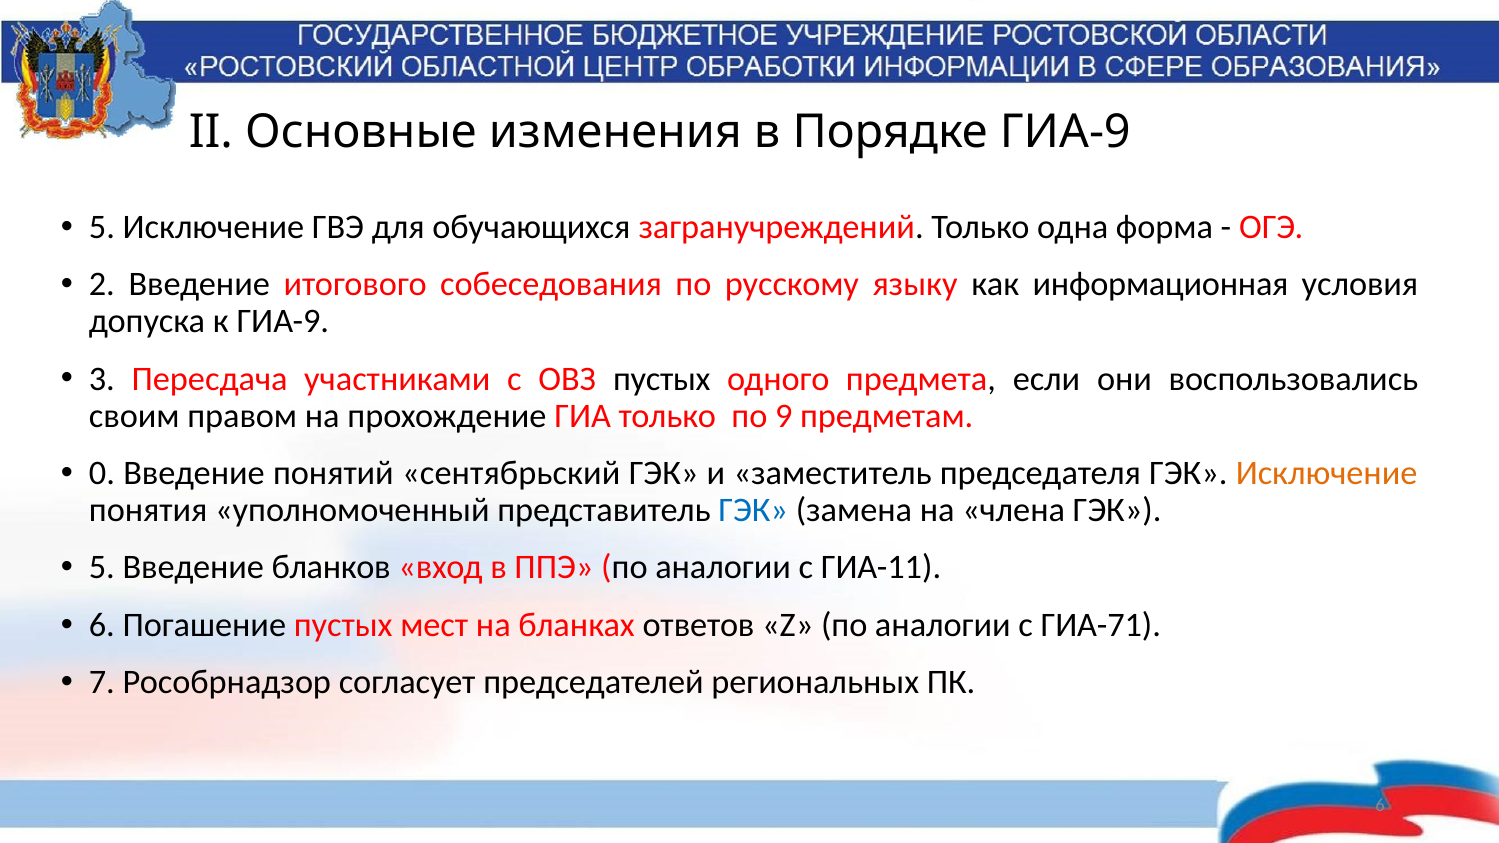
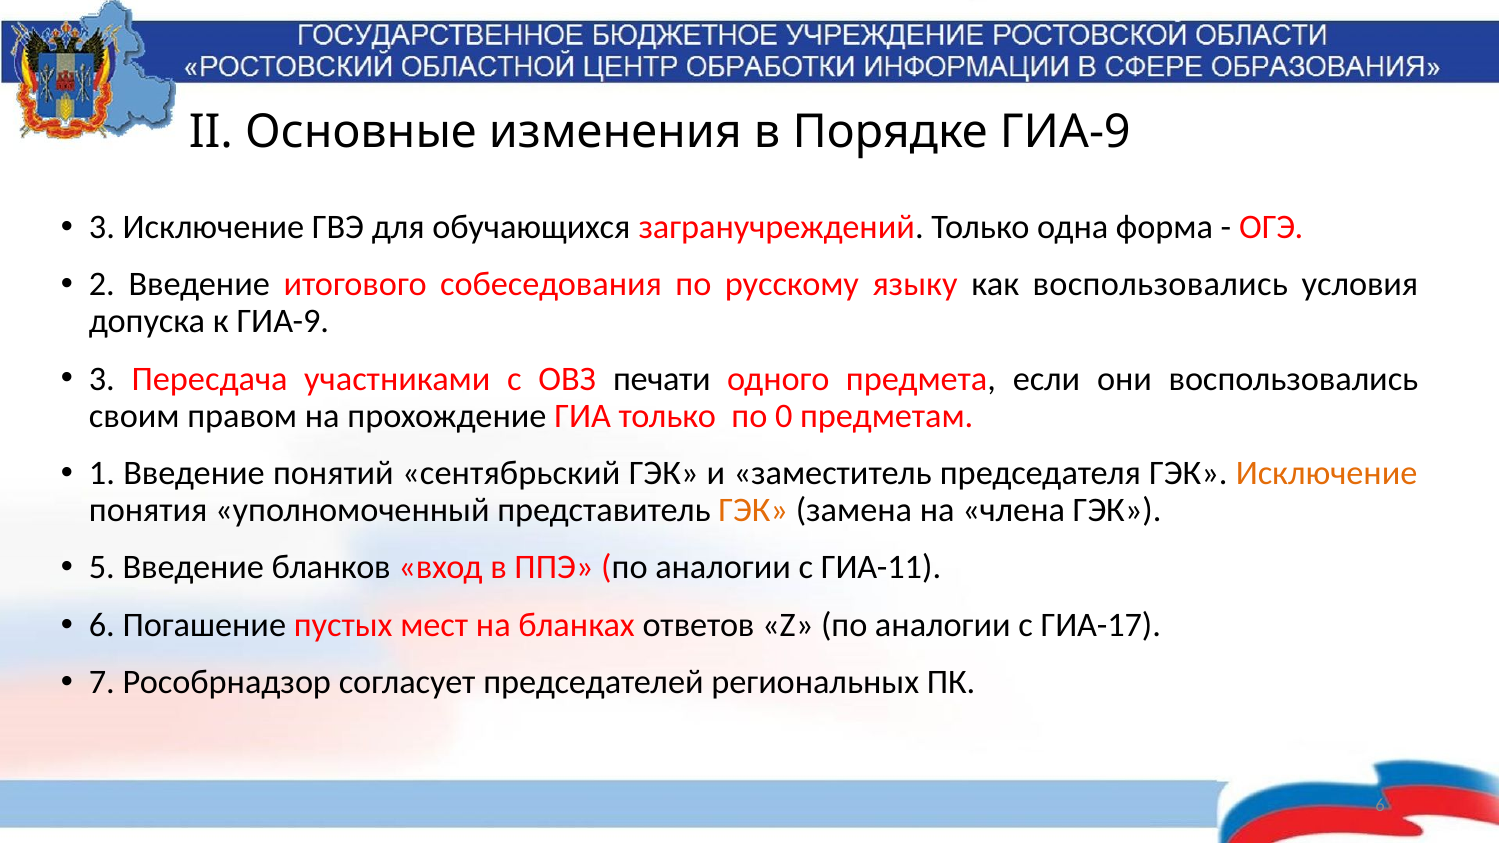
5 at (102, 227): 5 -> 3
как информационная: информационная -> воспользовались
ОВЗ пустых: пустых -> печати
9: 9 -> 0
0: 0 -> 1
ГЭК at (753, 510) colour: blue -> orange
ГИА-71: ГИА-71 -> ГИА-17
